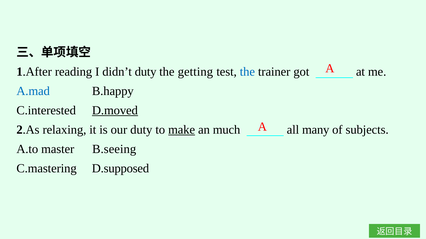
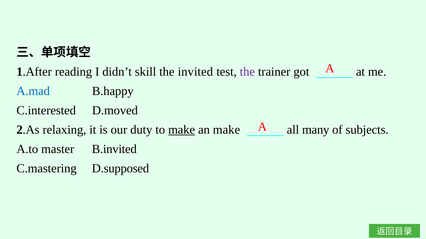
didn’t duty: duty -> skill
getting: getting -> invited
the at (247, 72) colour: blue -> purple
D.moved underline: present -> none
an much: much -> make
B.seeing: B.seeing -> B.invited
